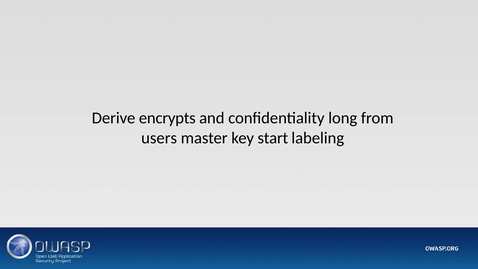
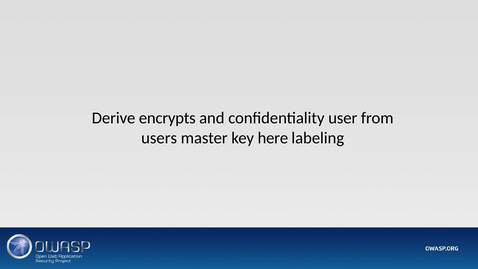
long: long -> user
start: start -> here
